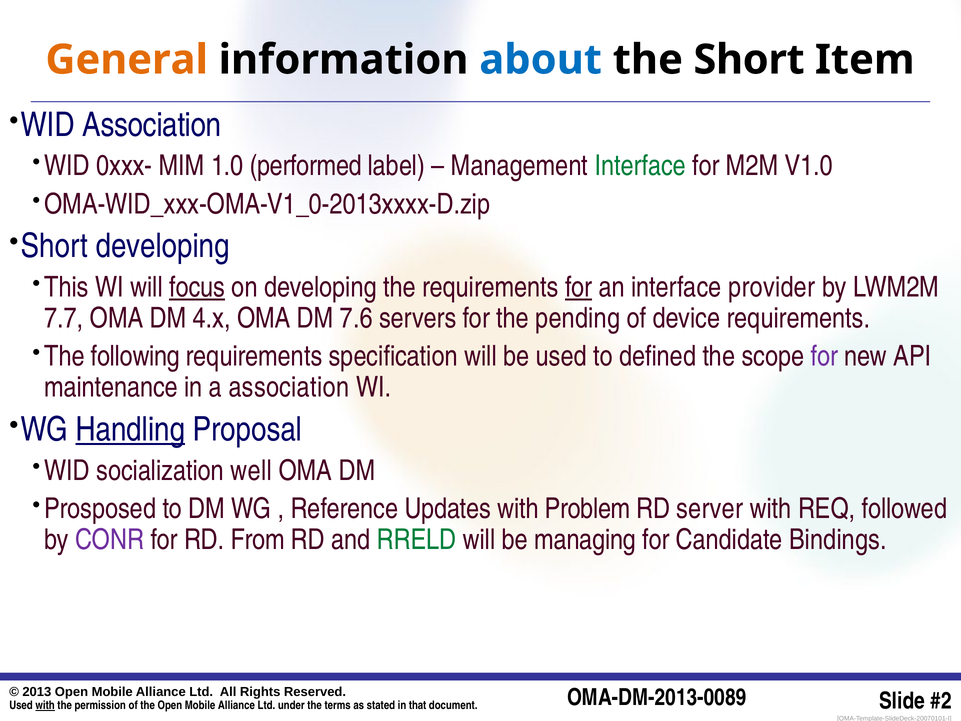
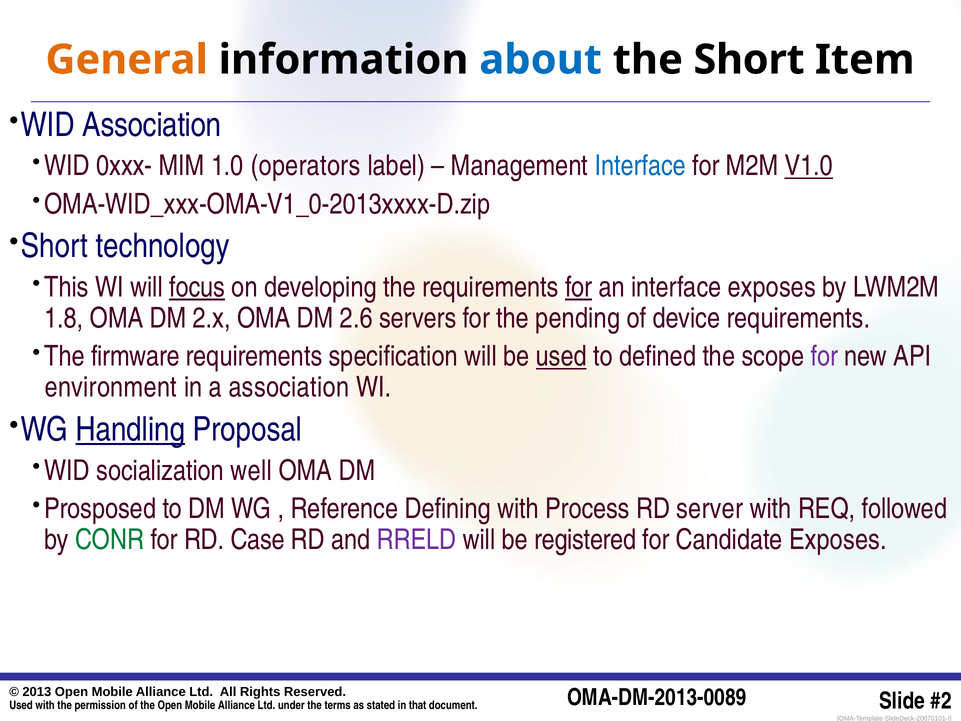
performed: performed -> operators
Interface at (640, 166) colour: green -> blue
V1.0 underline: none -> present
Short developing: developing -> technology
interface provider: provider -> exposes
7.7: 7.7 -> 1.8
4.x: 4.x -> 2.x
7.6: 7.6 -> 2.6
following: following -> firmware
used at (561, 356) underline: none -> present
maintenance: maintenance -> environment
Updates: Updates -> Defining
Problem: Problem -> Process
CONR colour: purple -> green
From: From -> Case
RRELD colour: green -> purple
managing: managing -> registered
Candidate Bindings: Bindings -> Exposes
with at (45, 705) underline: present -> none
